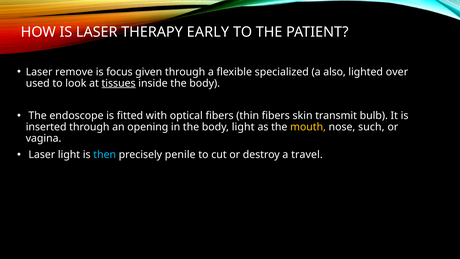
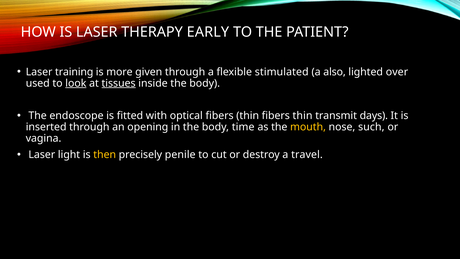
remove: remove -> training
focus: focus -> more
specialized: specialized -> stimulated
look underline: none -> present
thin fibers skin: skin -> thin
bulb: bulb -> days
body light: light -> time
then colour: light blue -> yellow
